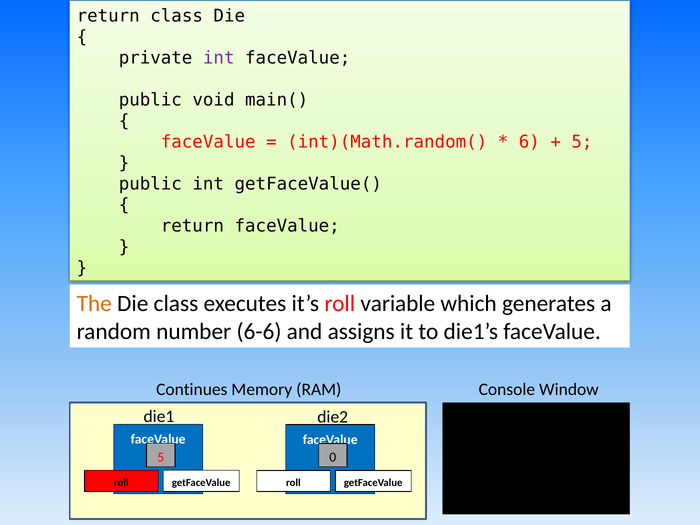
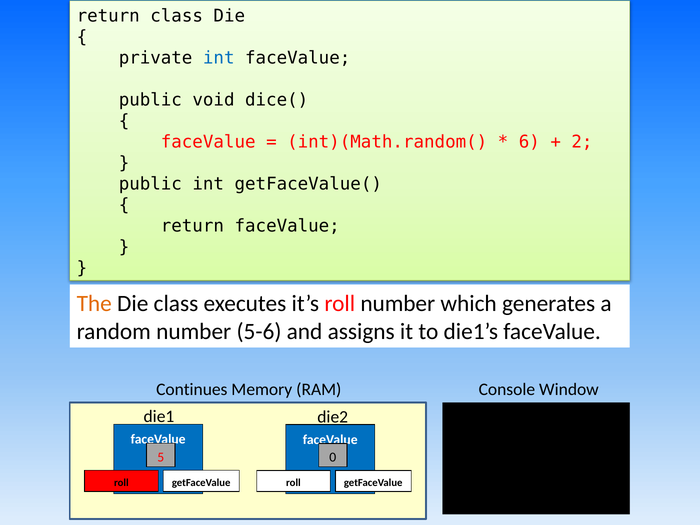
int at (219, 58) colour: purple -> blue
main(: main( -> dice(
5 at (582, 142): 5 -> 2
roll variable: variable -> number
6-6: 6-6 -> 5-6
